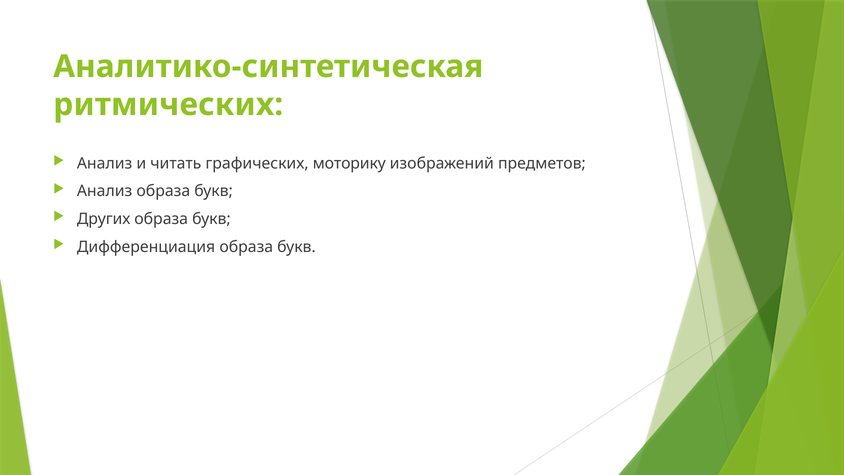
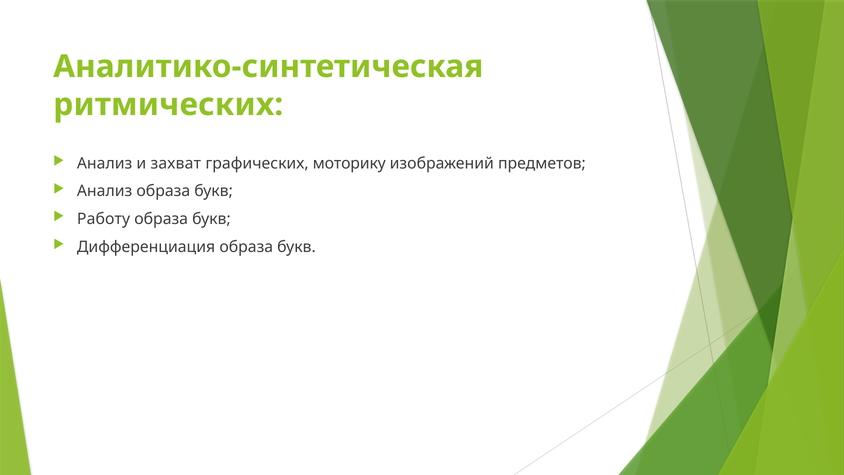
читать: читать -> захват
Других: Других -> Работу
